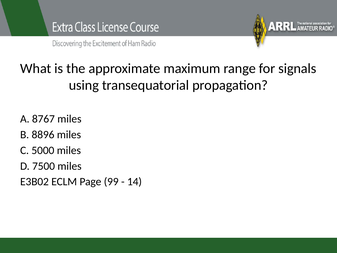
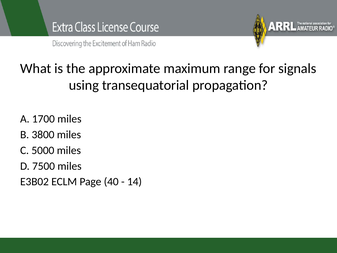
8767: 8767 -> 1700
8896: 8896 -> 3800
99: 99 -> 40
